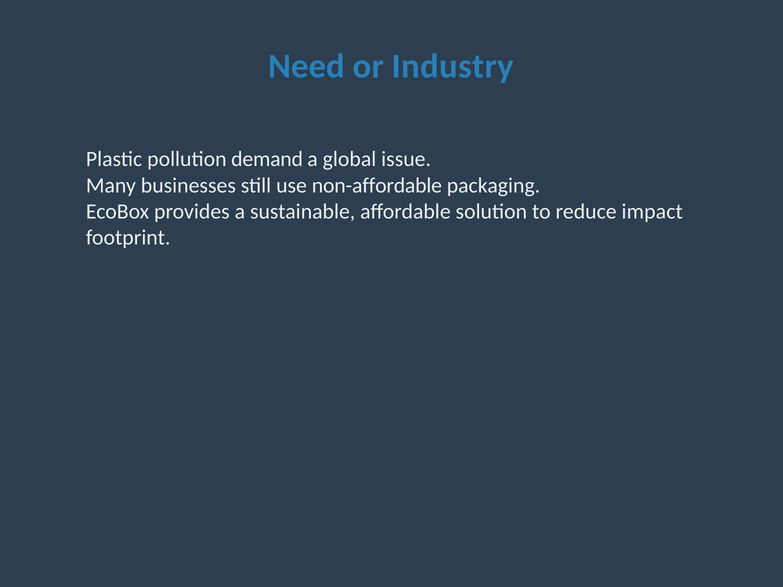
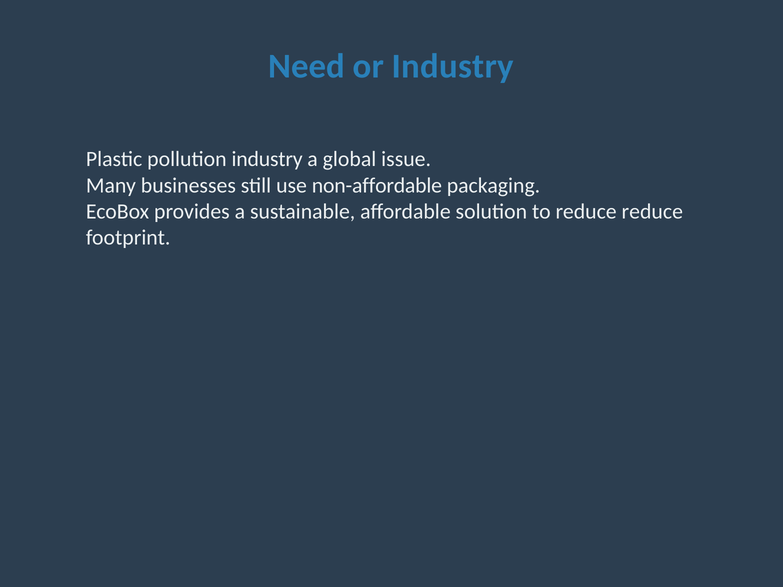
pollution demand: demand -> industry
reduce impact: impact -> reduce
